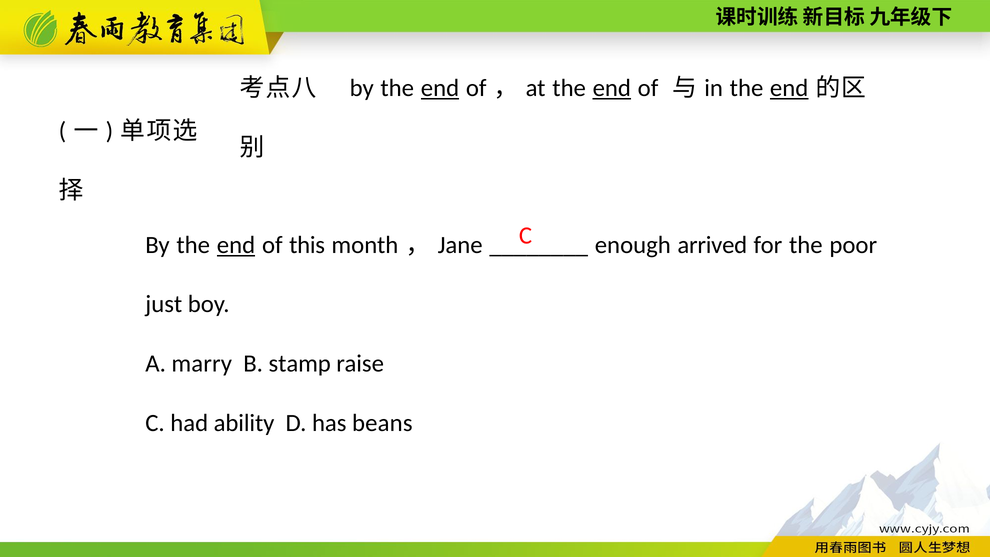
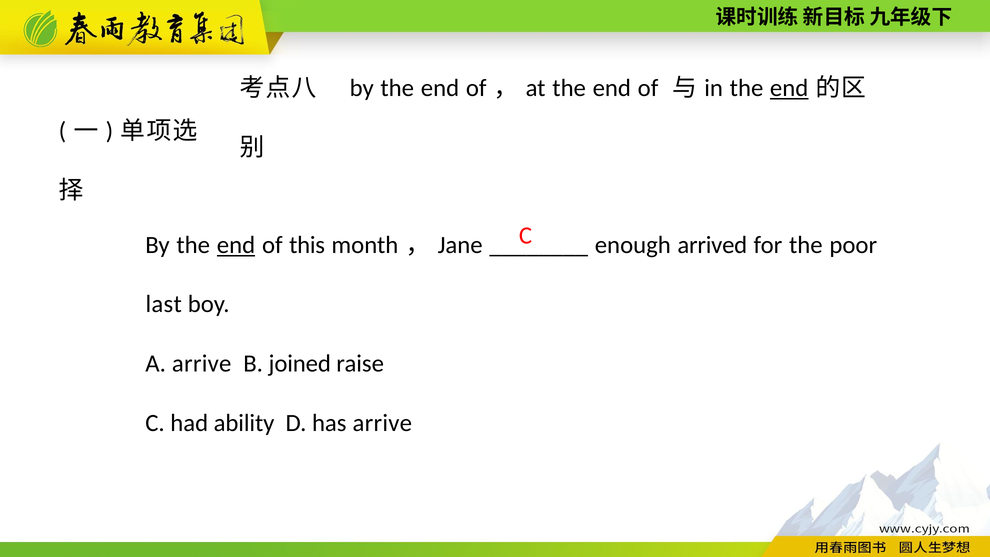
end at (440, 88) underline: present -> none
end at (612, 88) underline: present -> none
just: just -> last
A marry: marry -> arrive
stamp: stamp -> joined
has beans: beans -> arrive
